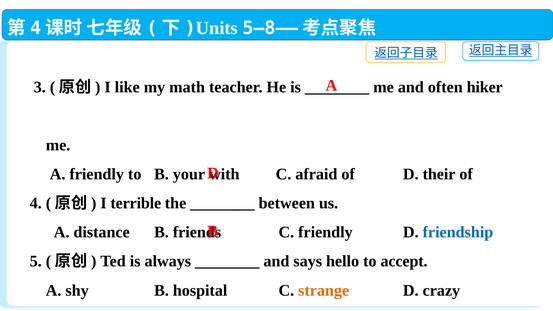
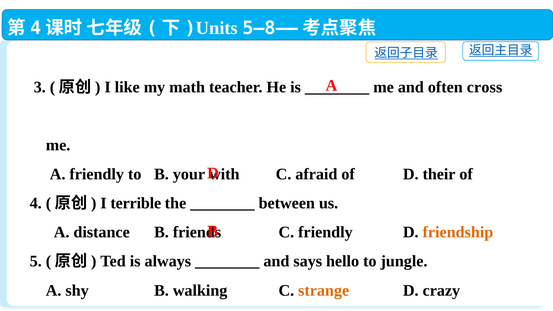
hiker: hiker -> cross
friendship colour: blue -> orange
accept: accept -> jungle
hospital: hospital -> walking
